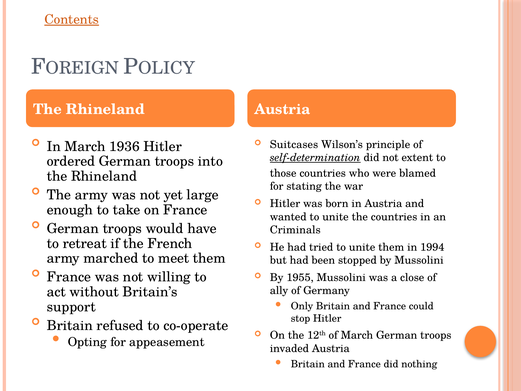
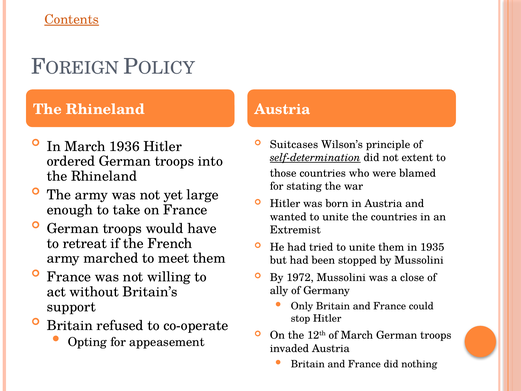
Criminals: Criminals -> Extremist
1994: 1994 -> 1935
1955: 1955 -> 1972
